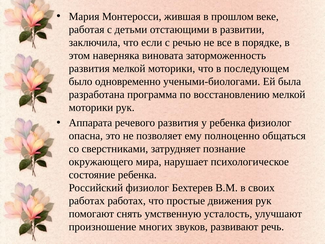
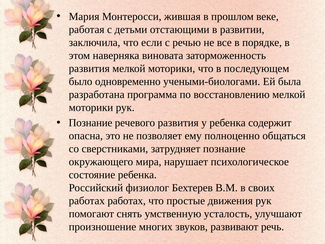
Аппарата at (90, 123): Аппарата -> Познание
ребенка физиолог: физиолог -> содержит
